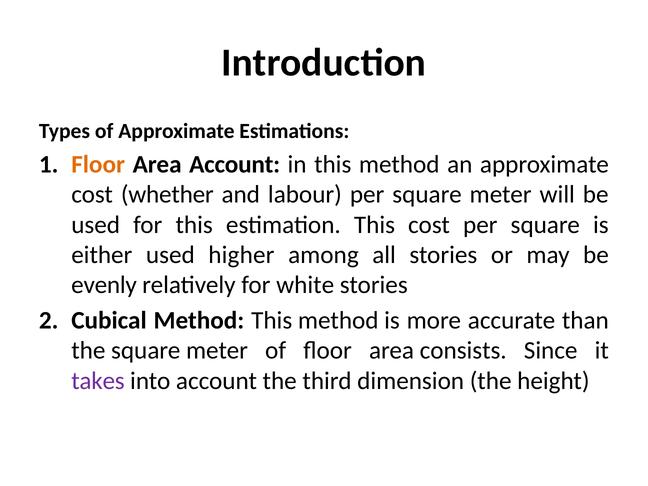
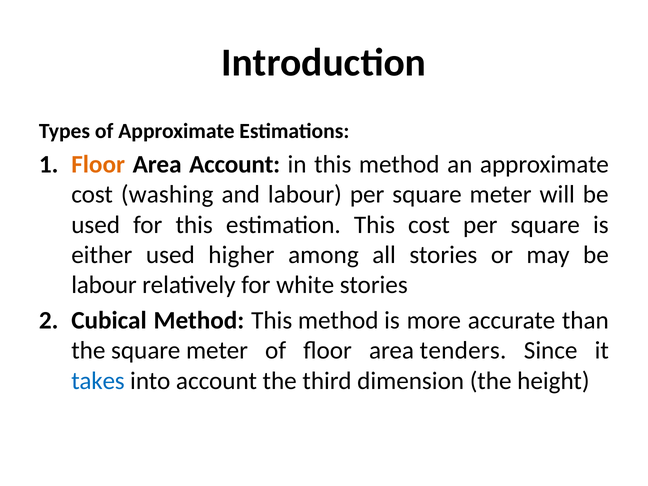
whether: whether -> washing
evenly at (104, 285): evenly -> labour
consists: consists -> tenders
takes colour: purple -> blue
